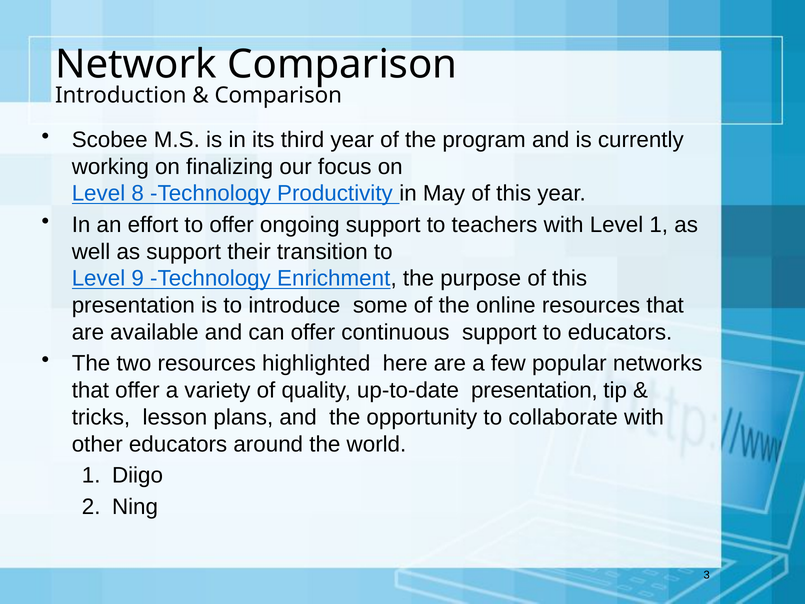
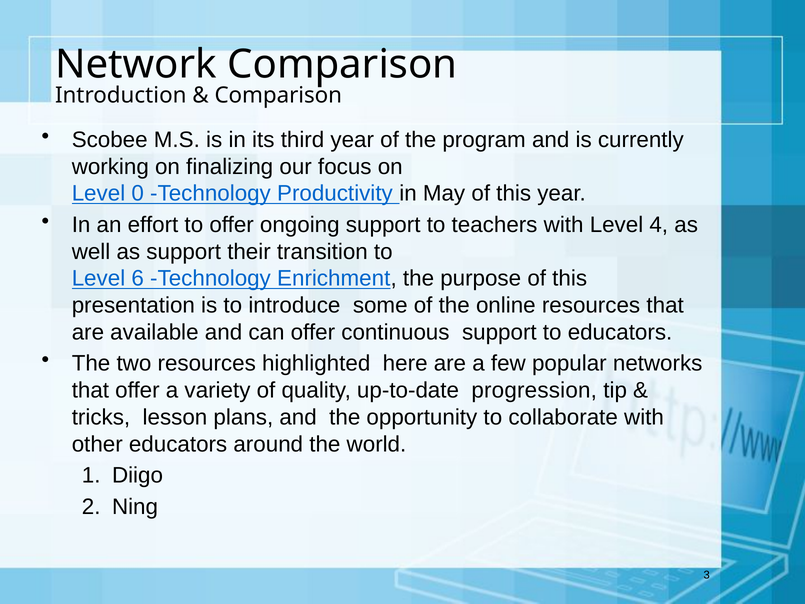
8: 8 -> 0
Level 1: 1 -> 4
9: 9 -> 6
up-to-date presentation: presentation -> progression
